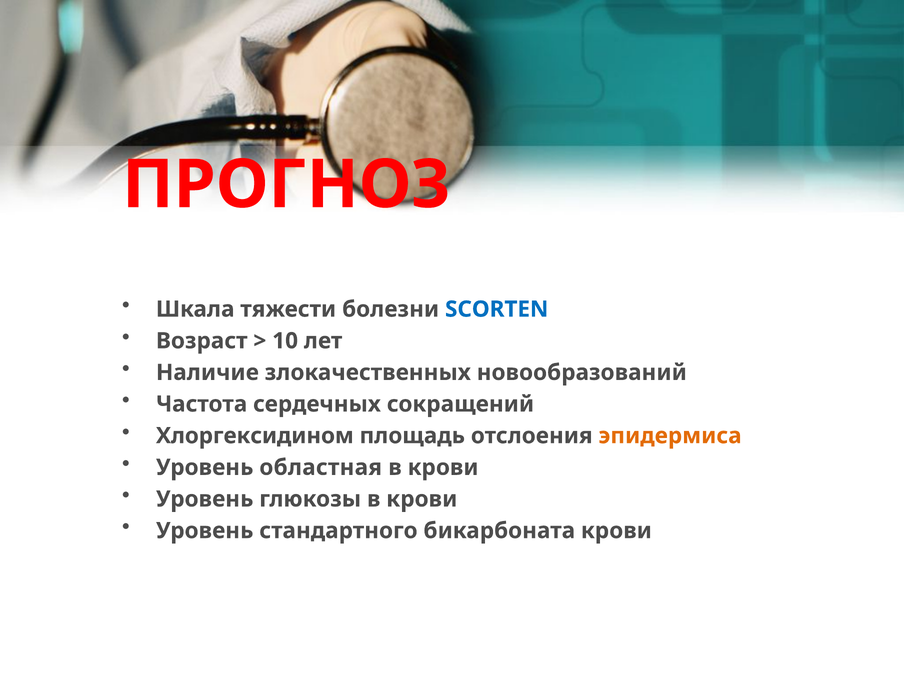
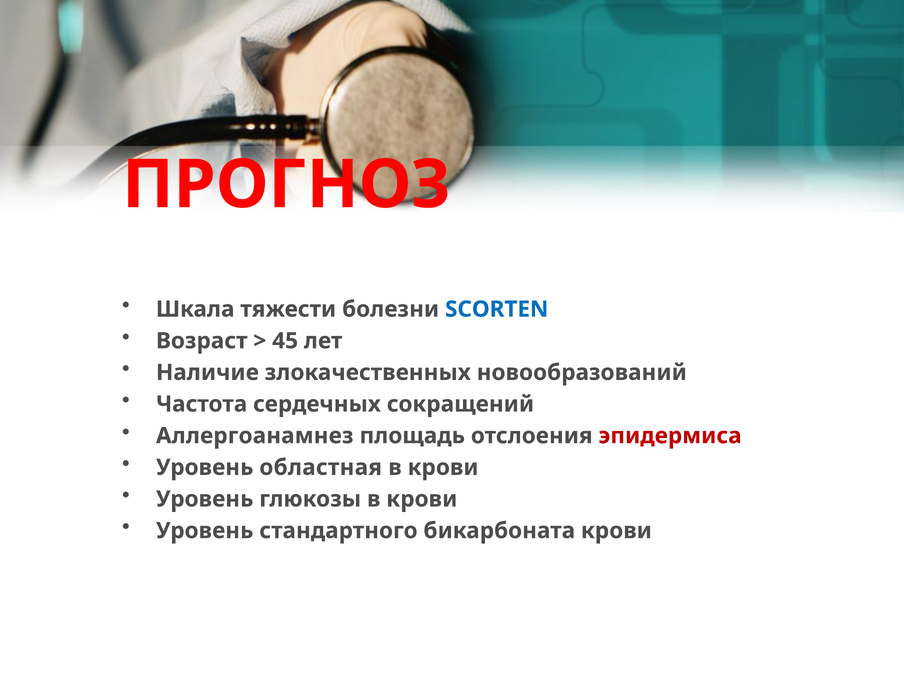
10: 10 -> 45
Хлоргексидином: Хлоргексидином -> Аллергоанамнез
эпидермиса colour: orange -> red
